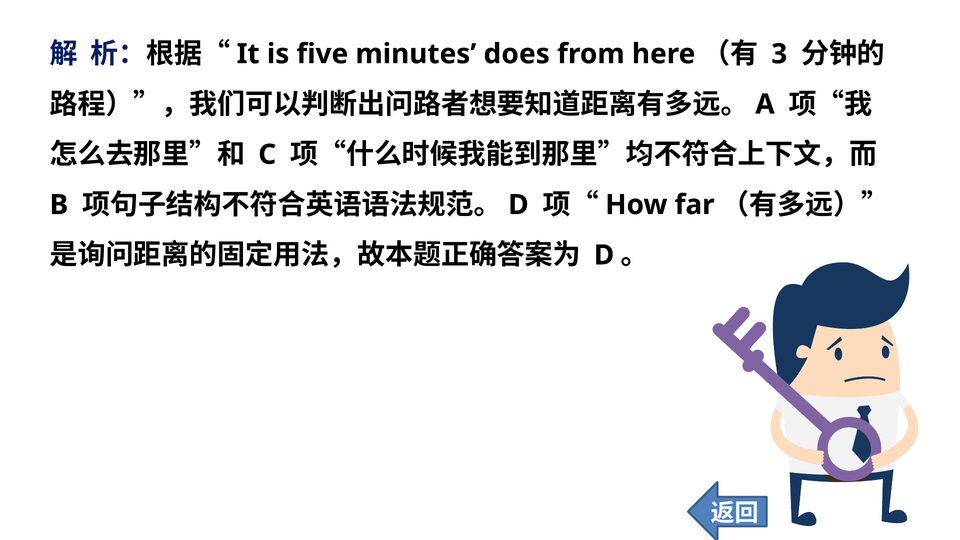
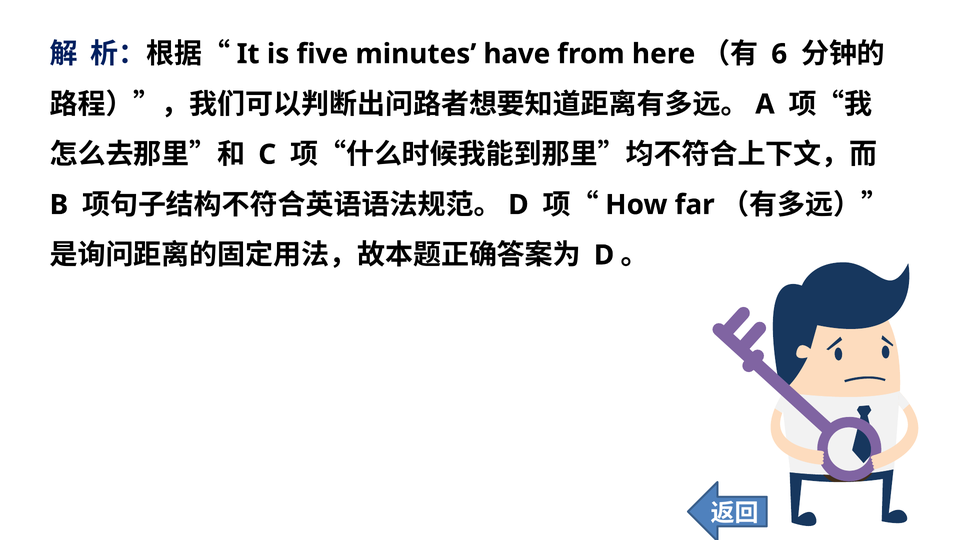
does: does -> have
3: 3 -> 6
